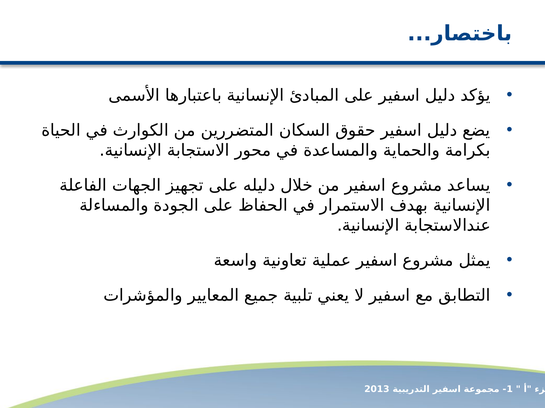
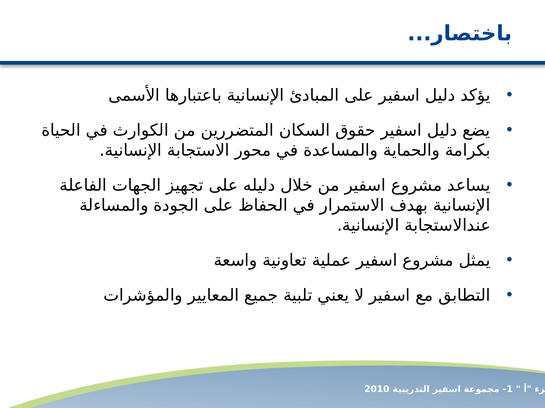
2013: 2013 -> 2010
